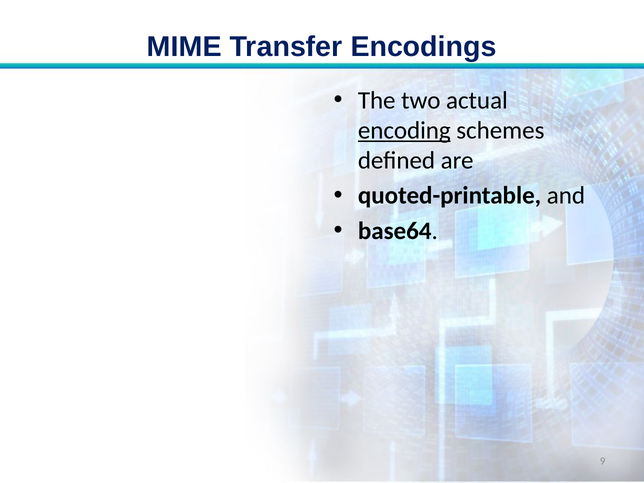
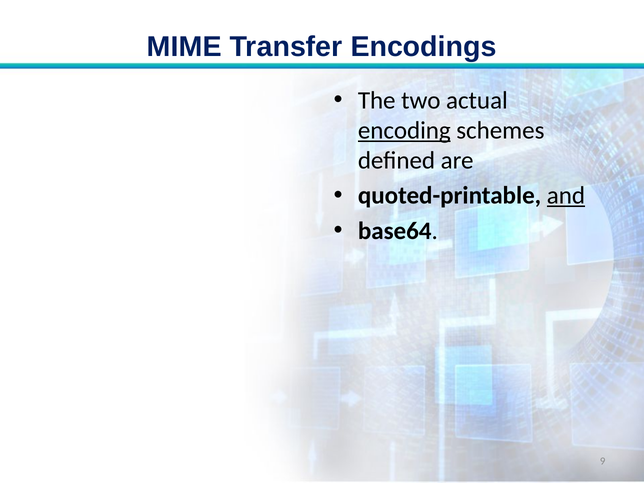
and underline: none -> present
